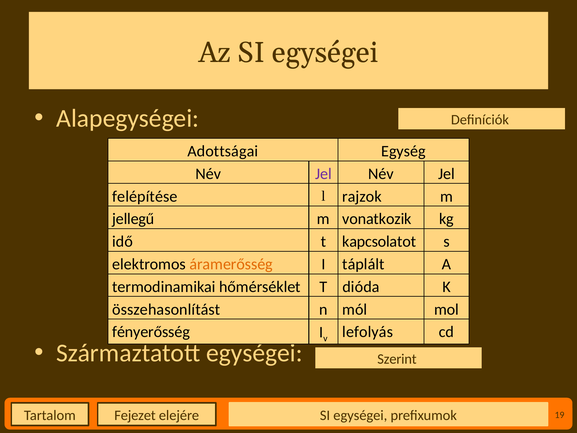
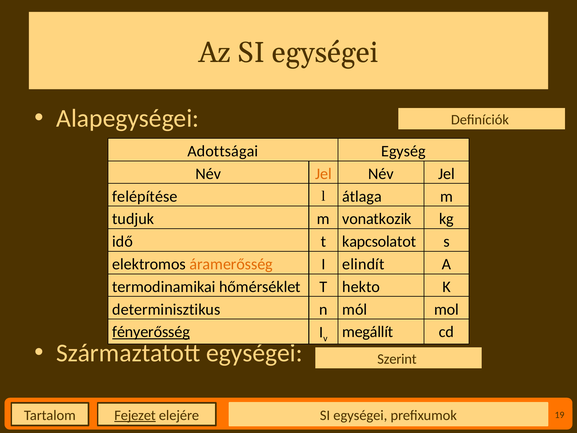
Jel at (323, 174) colour: purple -> orange
rajzok: rajzok -> átlaga
jellegű: jellegű -> tudjuk
táplált: táplált -> elindít
dióda: dióda -> hekto
összehasonlítást: összehasonlítást -> determinisztikus
fényerősség underline: none -> present
lefolyás: lefolyás -> megállít
Fejezet underline: none -> present
